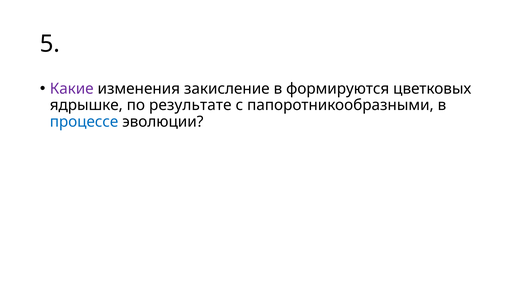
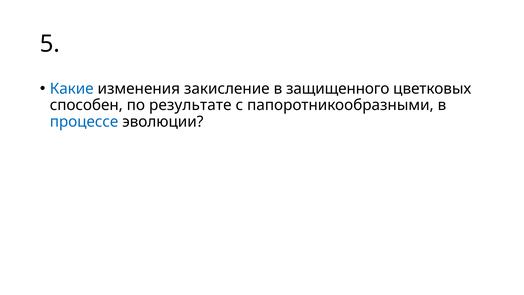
Какие colour: purple -> blue
формируются: формируются -> защищенного
ядрышке: ядрышке -> способен
